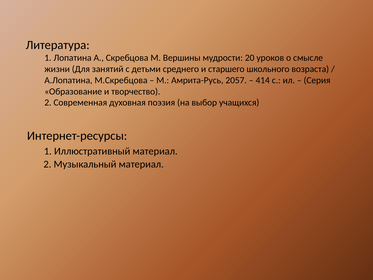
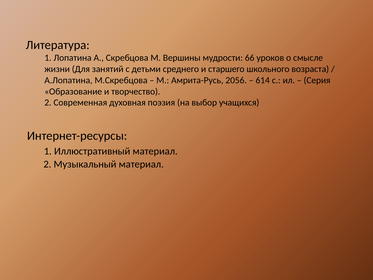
20: 20 -> 66
2057: 2057 -> 2056
414: 414 -> 614
